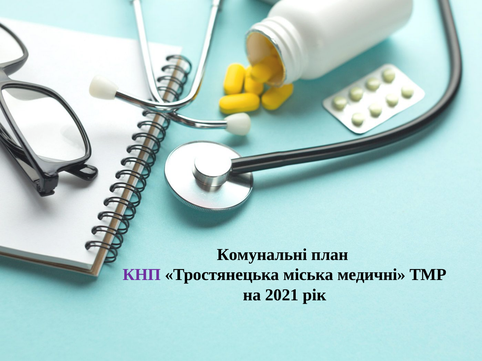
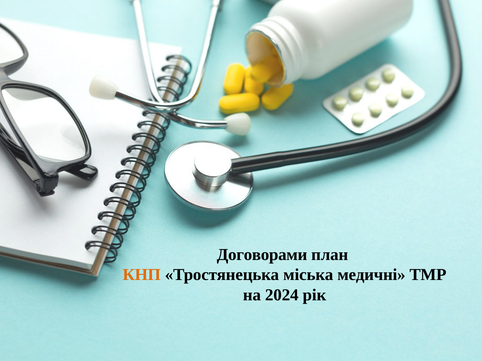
Комунальні: Комунальні -> Договорами
КНП colour: purple -> orange
2021: 2021 -> 2024
